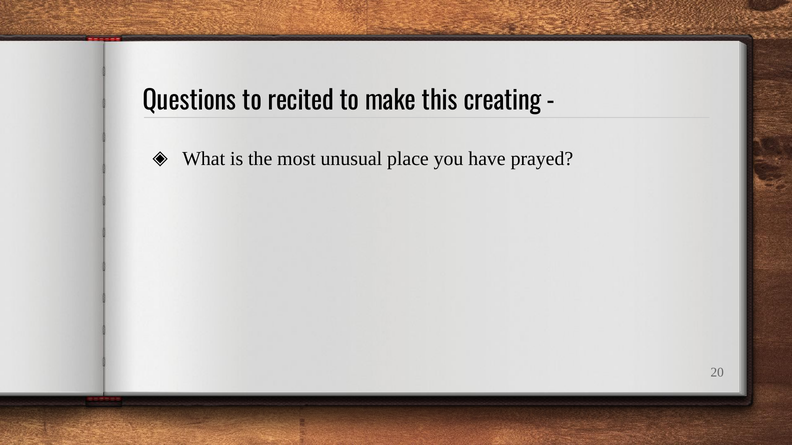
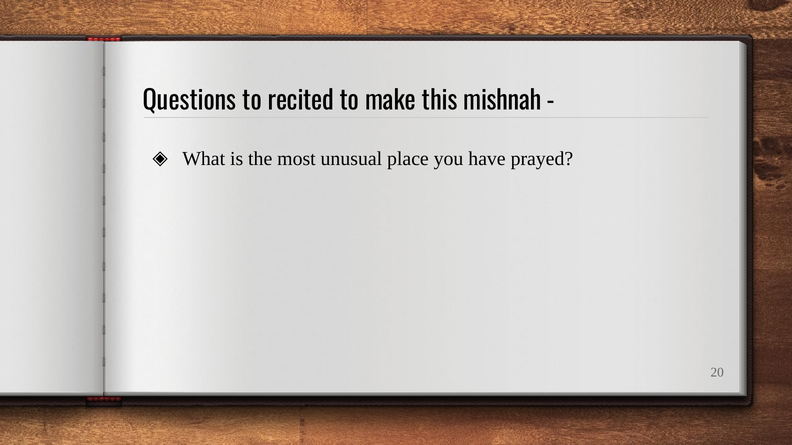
creating: creating -> mishnah
